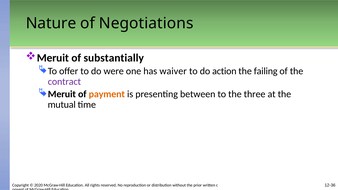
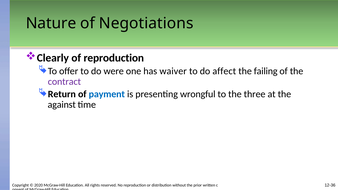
Meruit at (53, 58): Meruit -> Clearly
of substantially: substantially -> reproduction
action: action -> affect
Meruit at (62, 94): Meruit -> Return
payment colour: orange -> blue
between: between -> wrongful
mutual: mutual -> against
